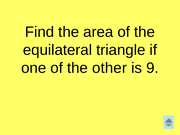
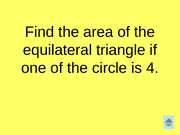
other: other -> circle
9: 9 -> 4
